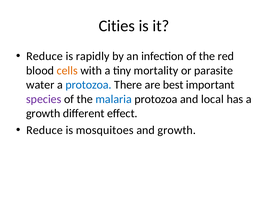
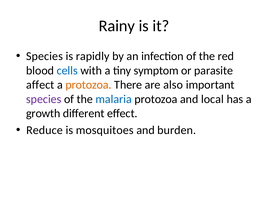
Cities: Cities -> Rainy
Reduce at (45, 56): Reduce -> Species
cells colour: orange -> blue
mortality: mortality -> symptom
water: water -> affect
protozoa at (89, 85) colour: blue -> orange
best: best -> also
and growth: growth -> burden
